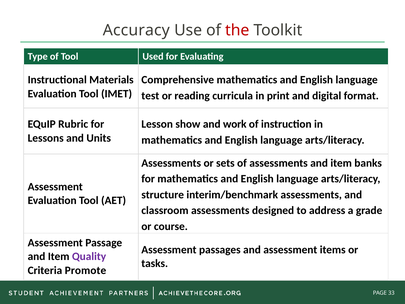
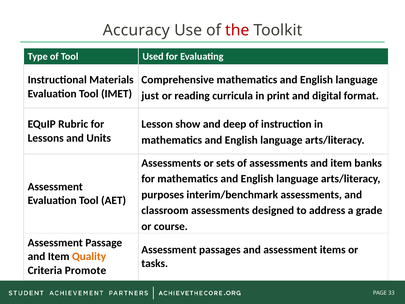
test: test -> just
work: work -> deep
structure: structure -> purposes
Quality colour: purple -> orange
